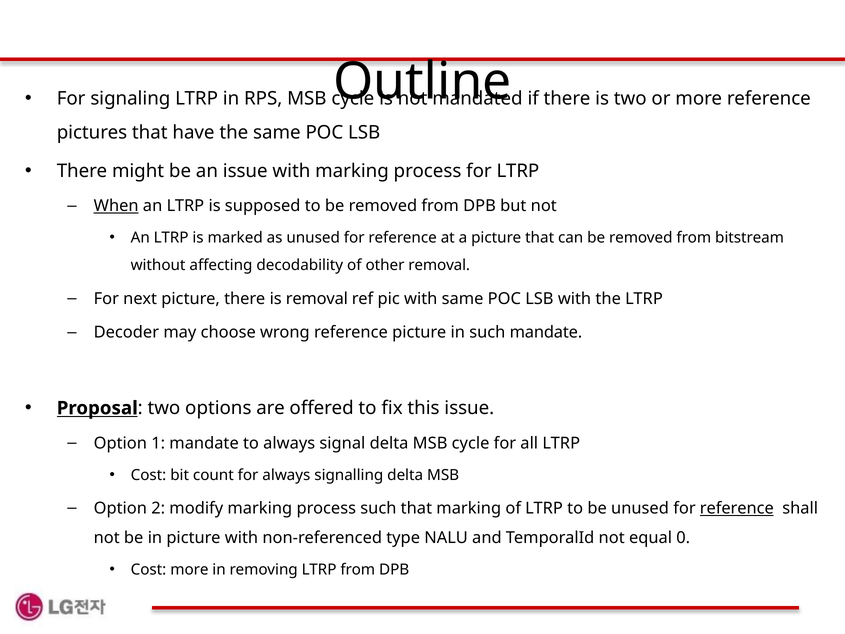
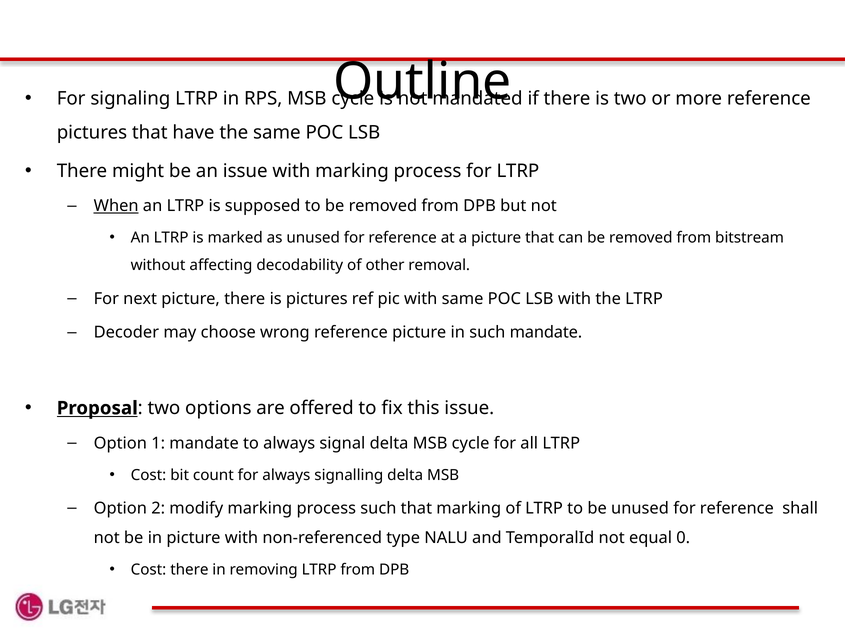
is removal: removal -> pictures
reference at (737, 508) underline: present -> none
Cost more: more -> there
